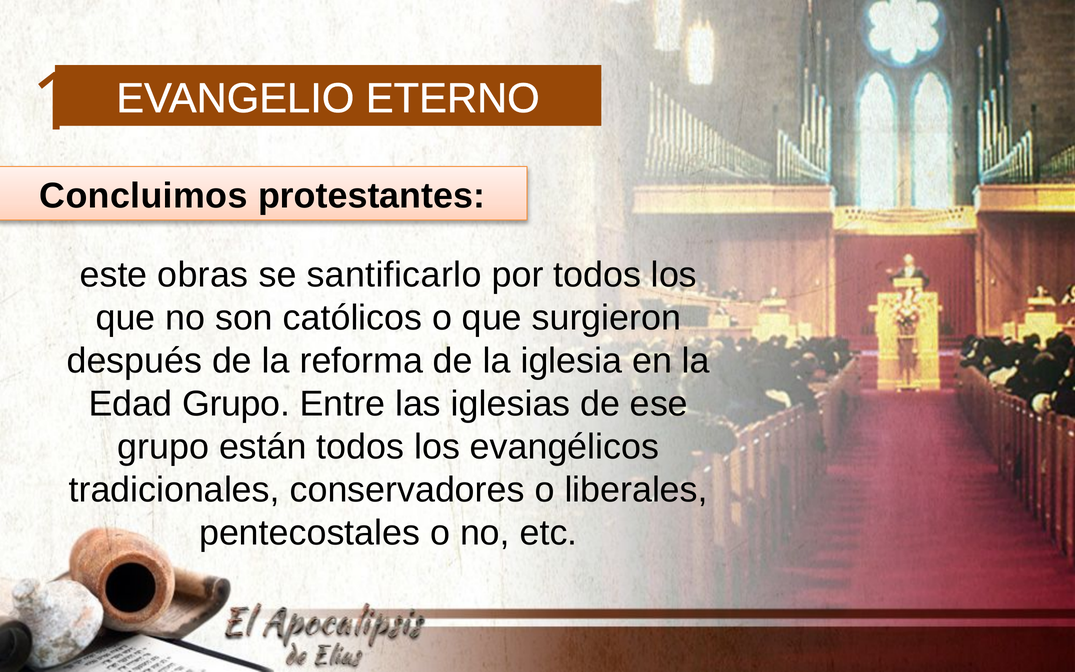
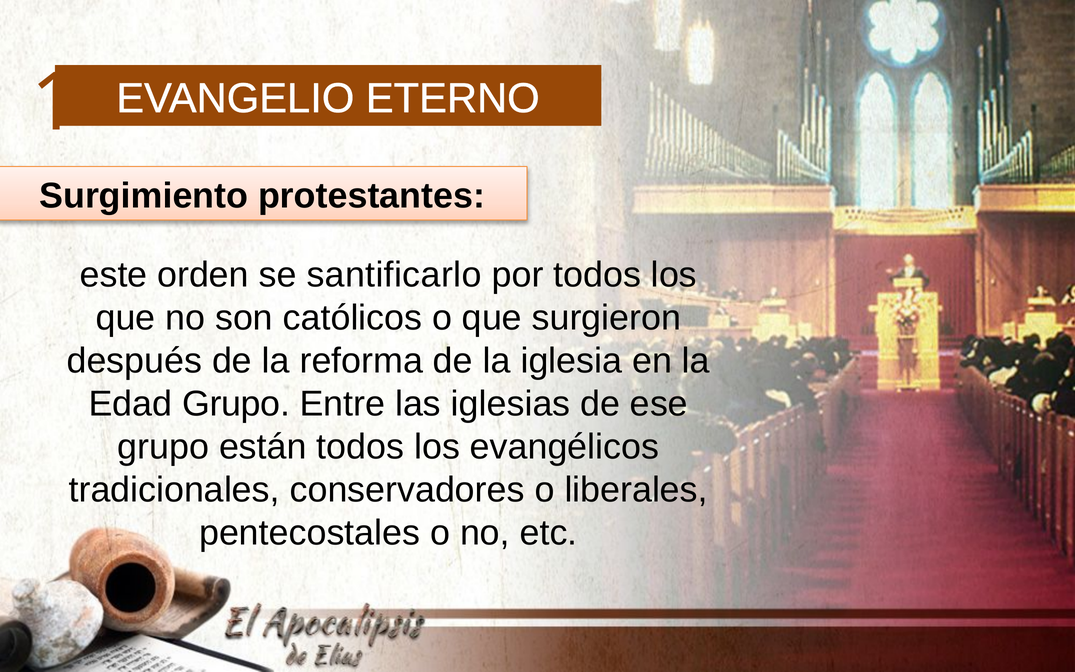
Concluimos: Concluimos -> Surgimiento
obras: obras -> orden
